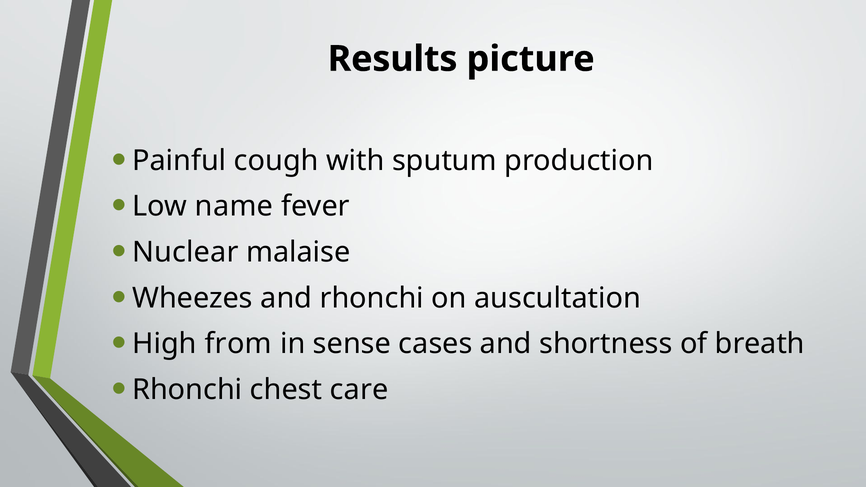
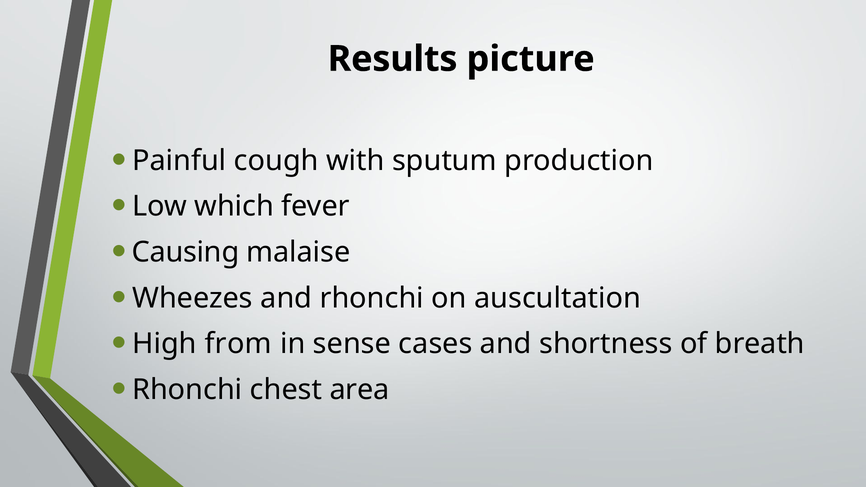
name: name -> which
Nuclear: Nuclear -> Causing
care: care -> area
